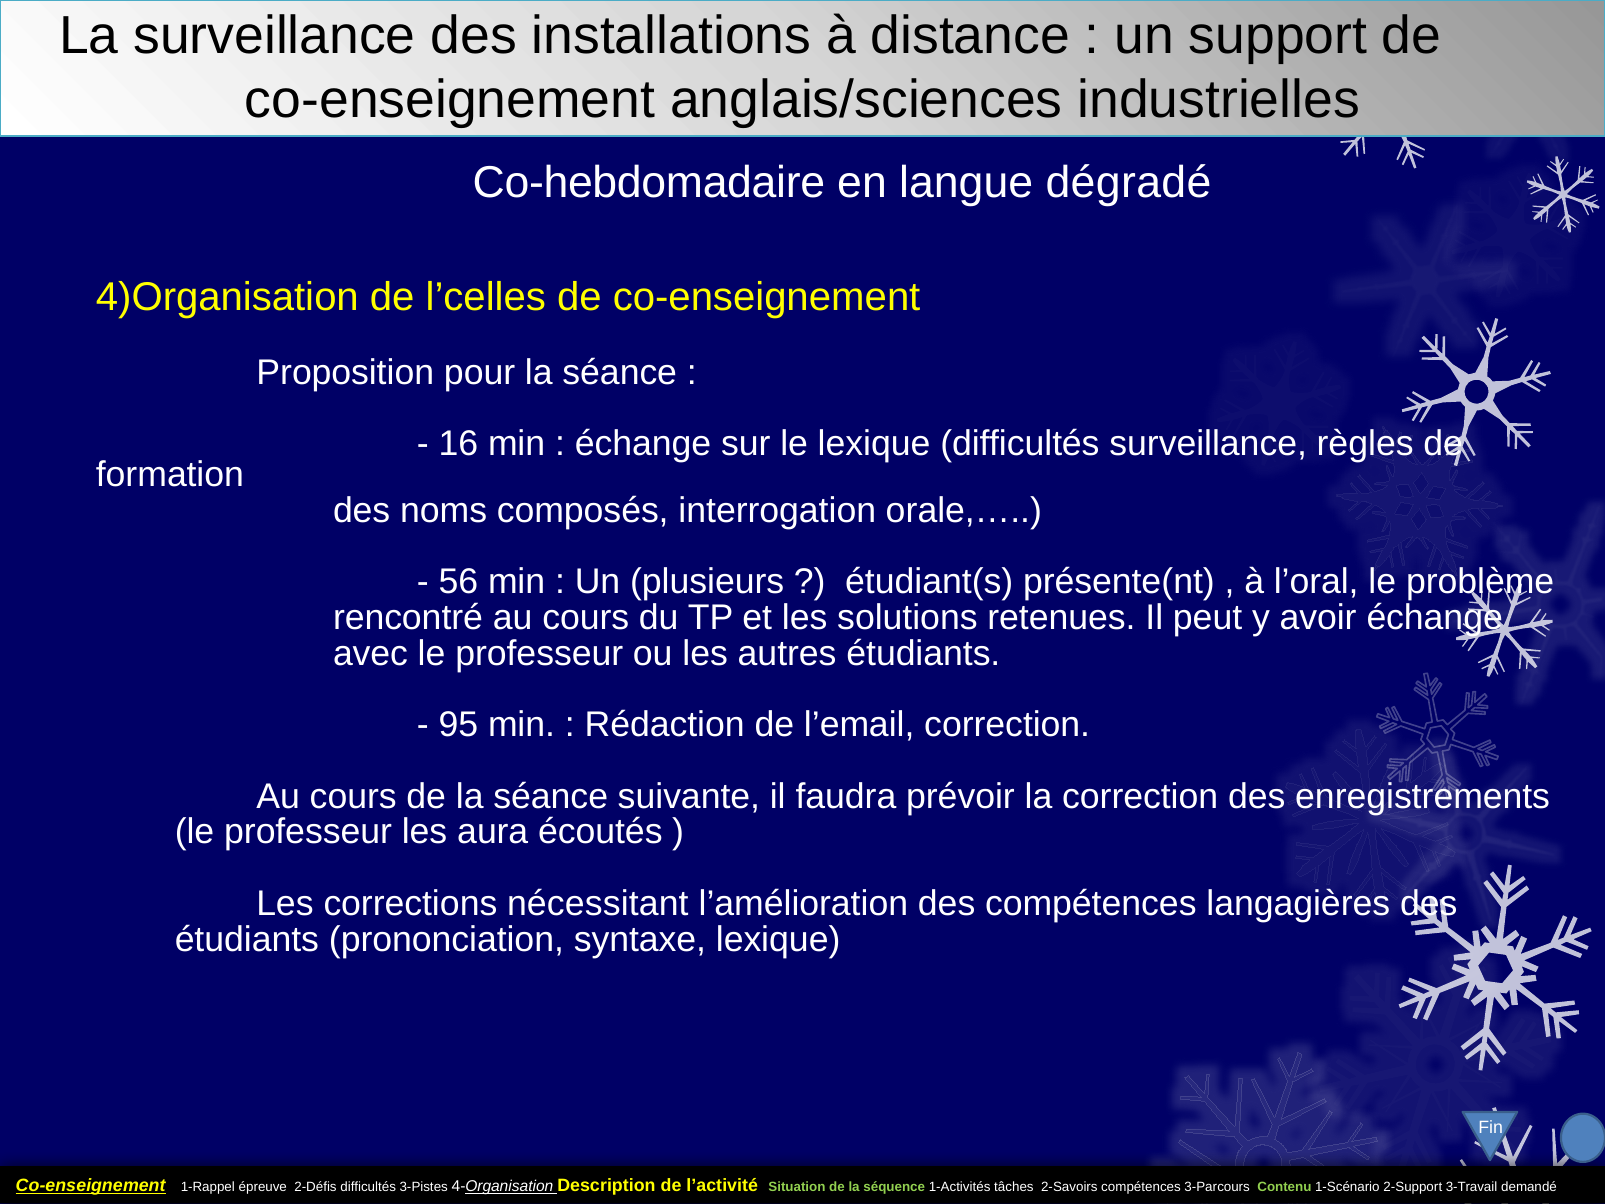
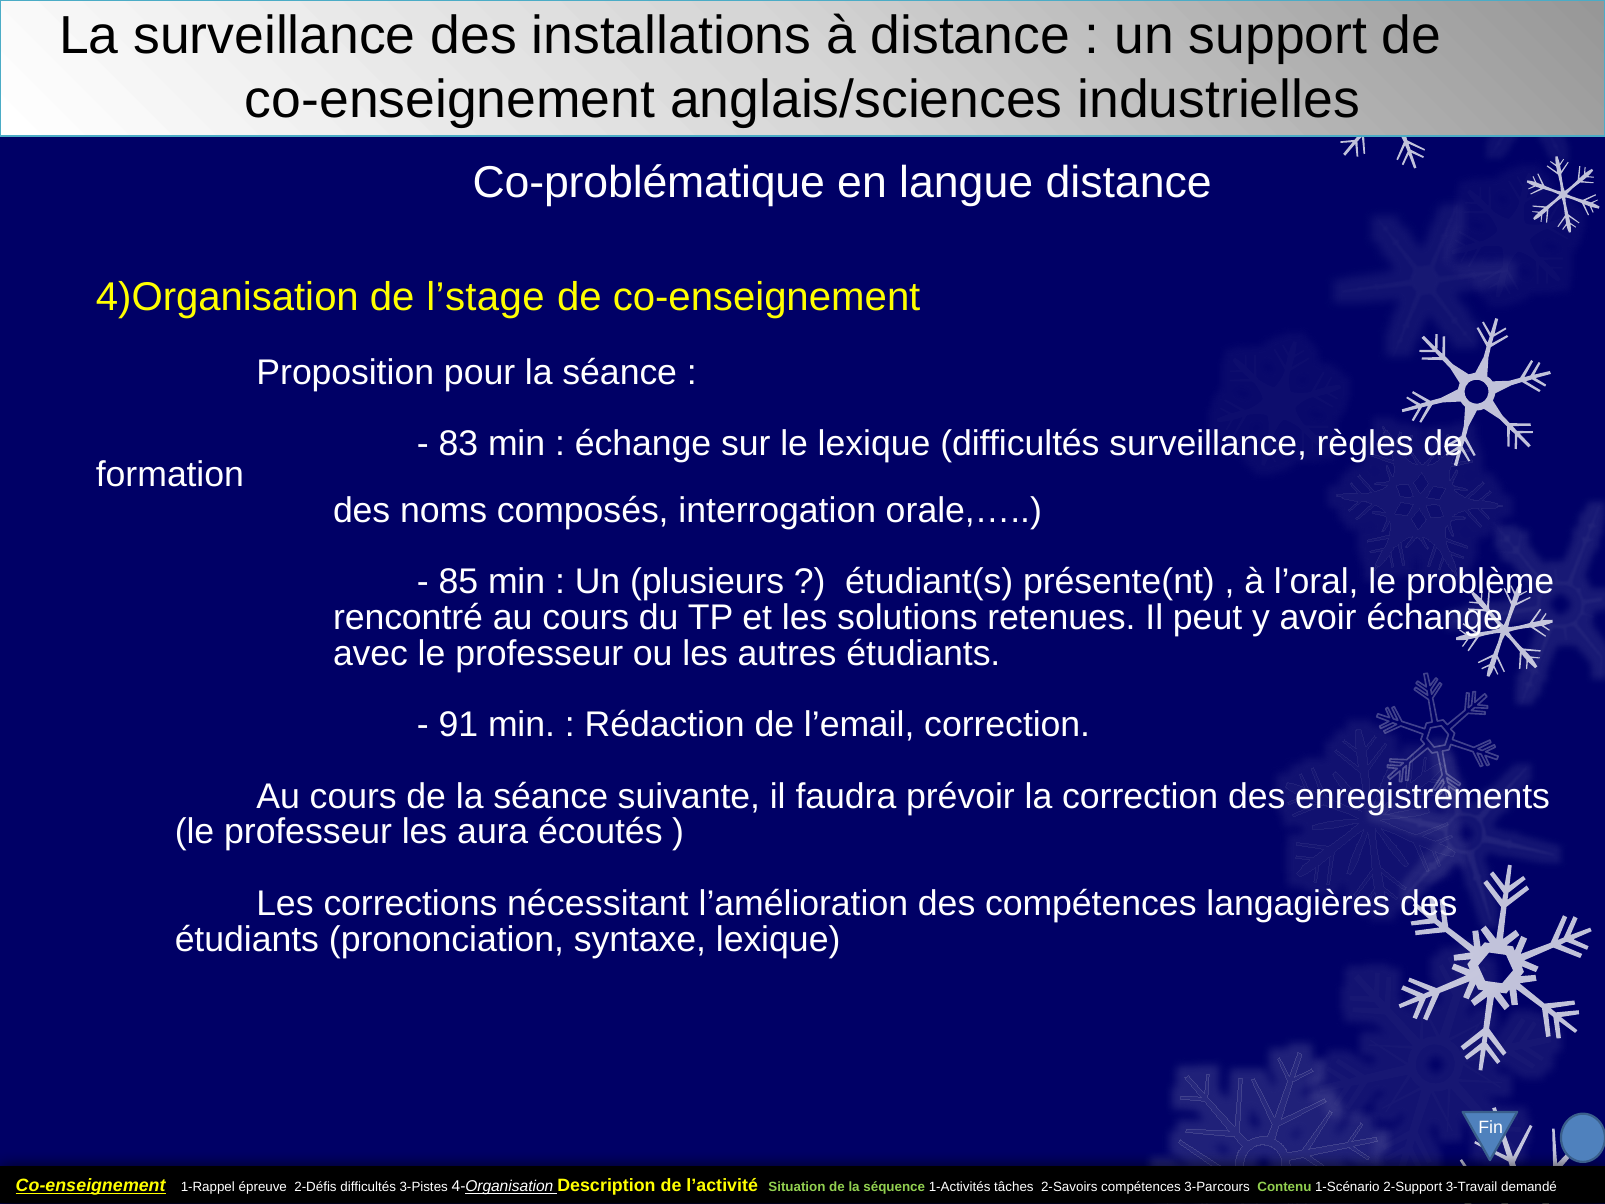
Co-hebdomadaire: Co-hebdomadaire -> Co-problématique
langue dégradé: dégradé -> distance
l’celles: l’celles -> l’stage
16: 16 -> 83
56: 56 -> 85
95: 95 -> 91
